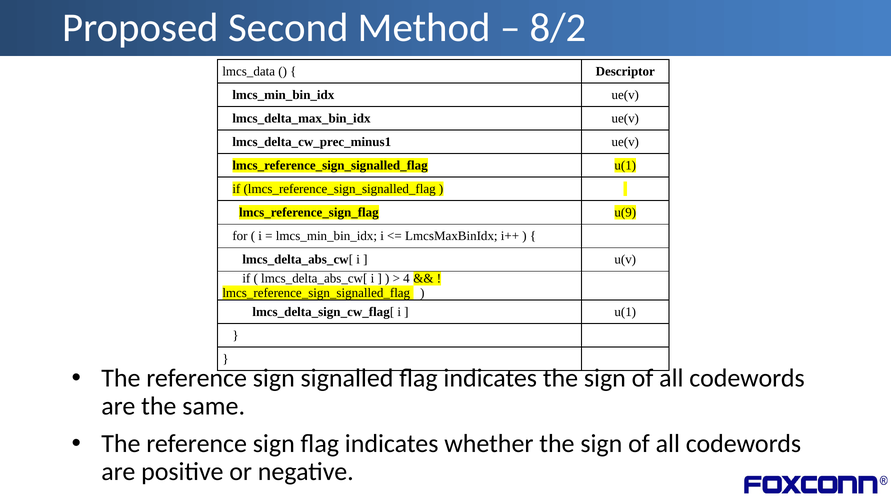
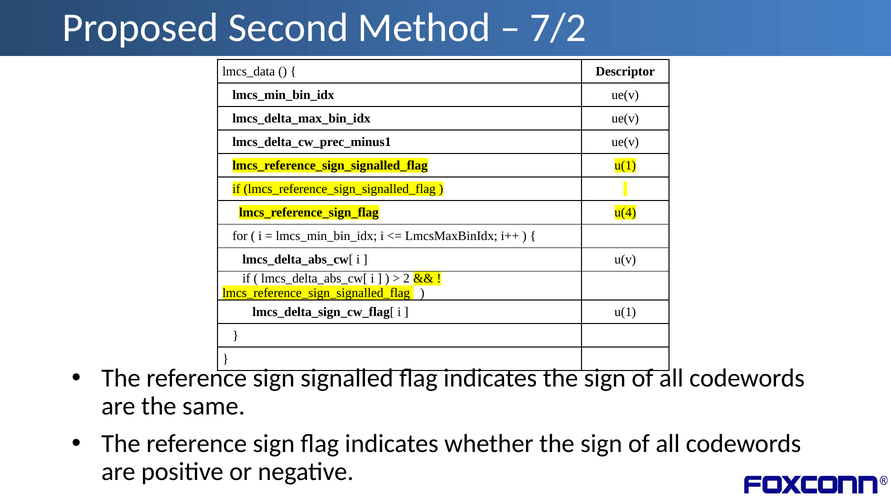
8/2: 8/2 -> 7/2
u(9: u(9 -> u(4
4: 4 -> 2
